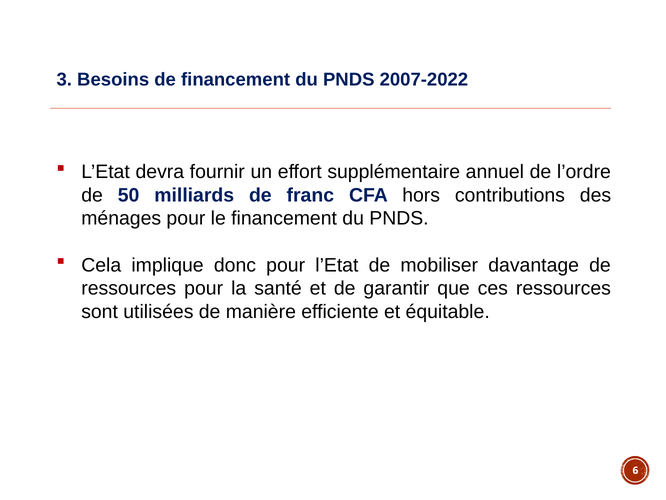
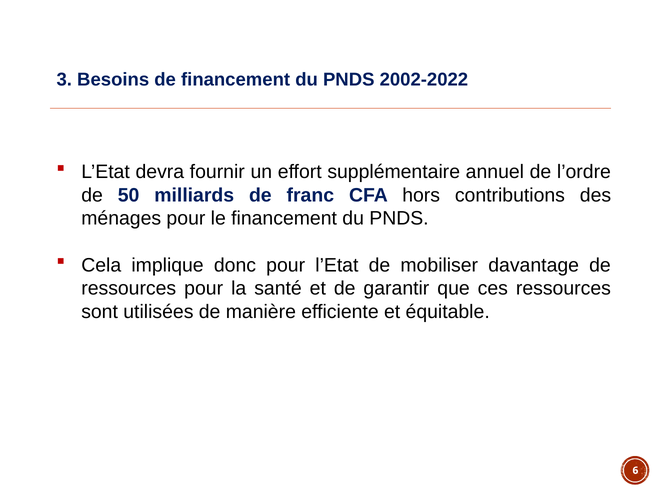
2007-2022: 2007-2022 -> 2002-2022
